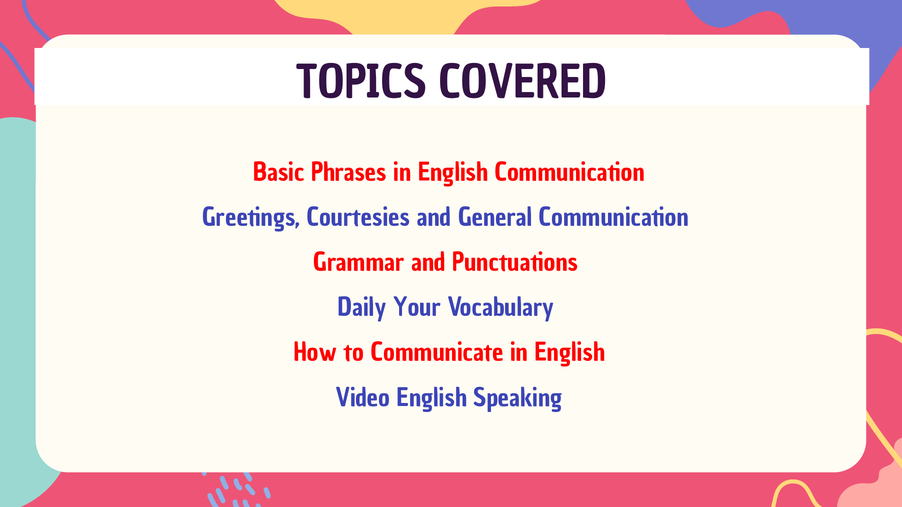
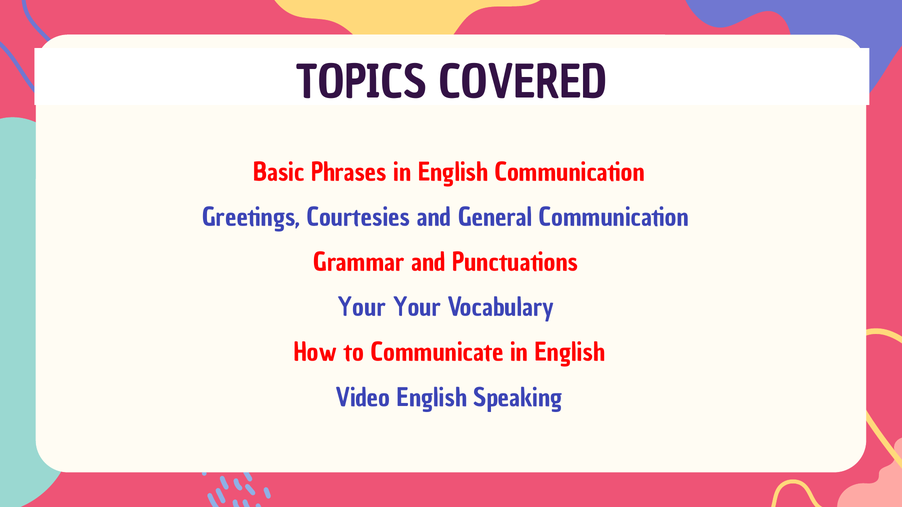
Daily at (362, 308): Daily -> Your
